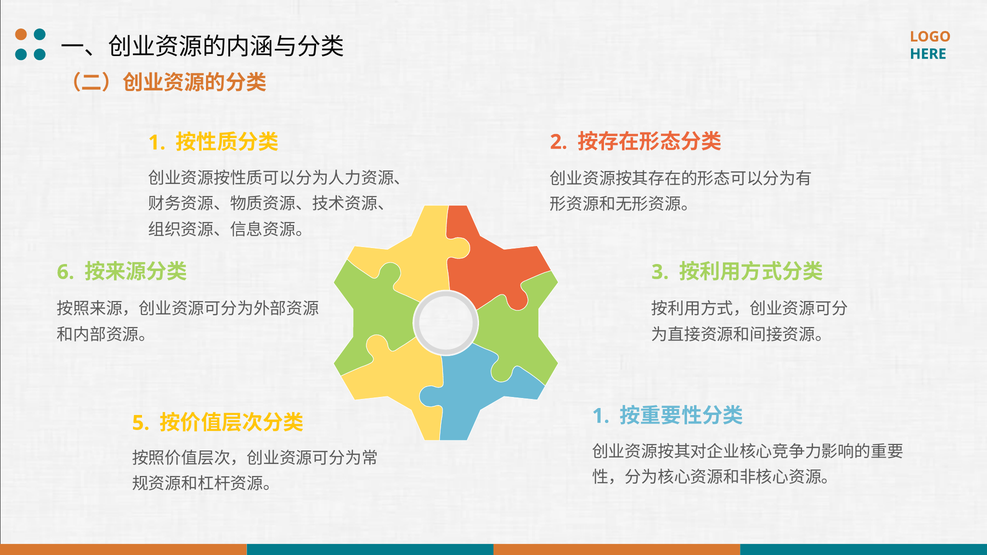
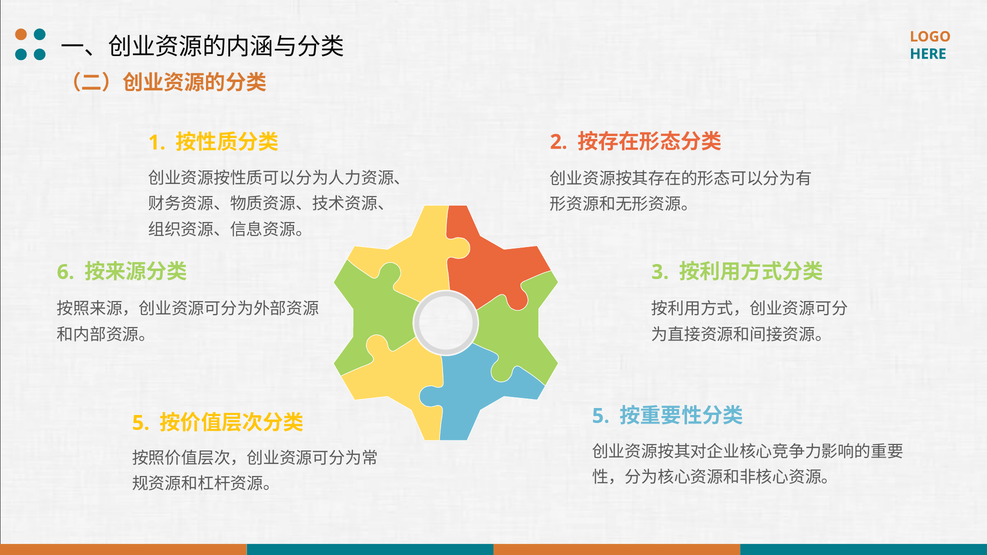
1 at (601, 416): 1 -> 5
